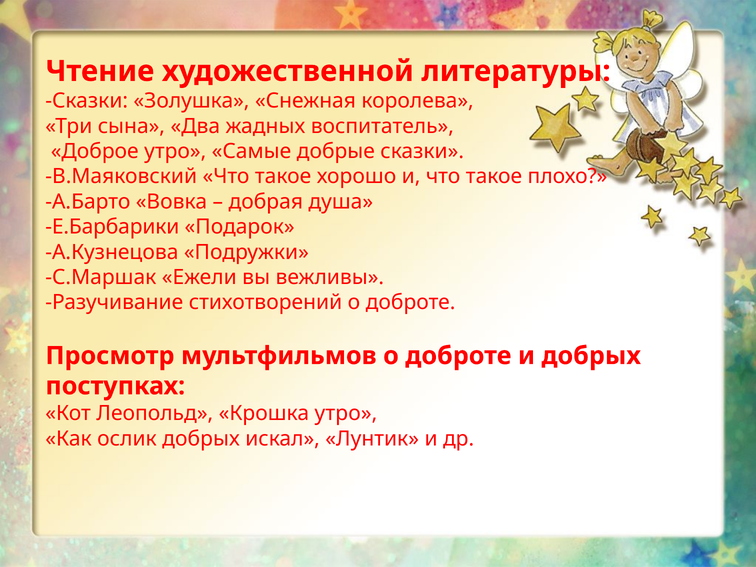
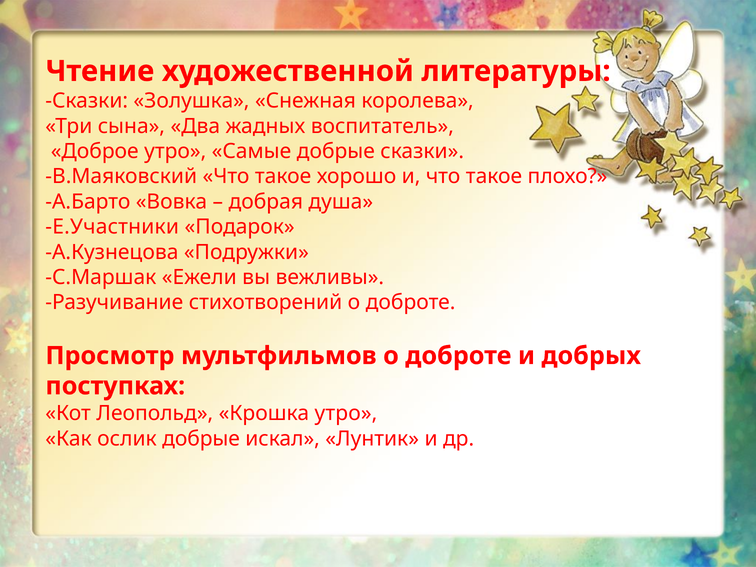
Е.Барбарики: Е.Барбарики -> Е.Участники
ослик добрых: добрых -> добрые
